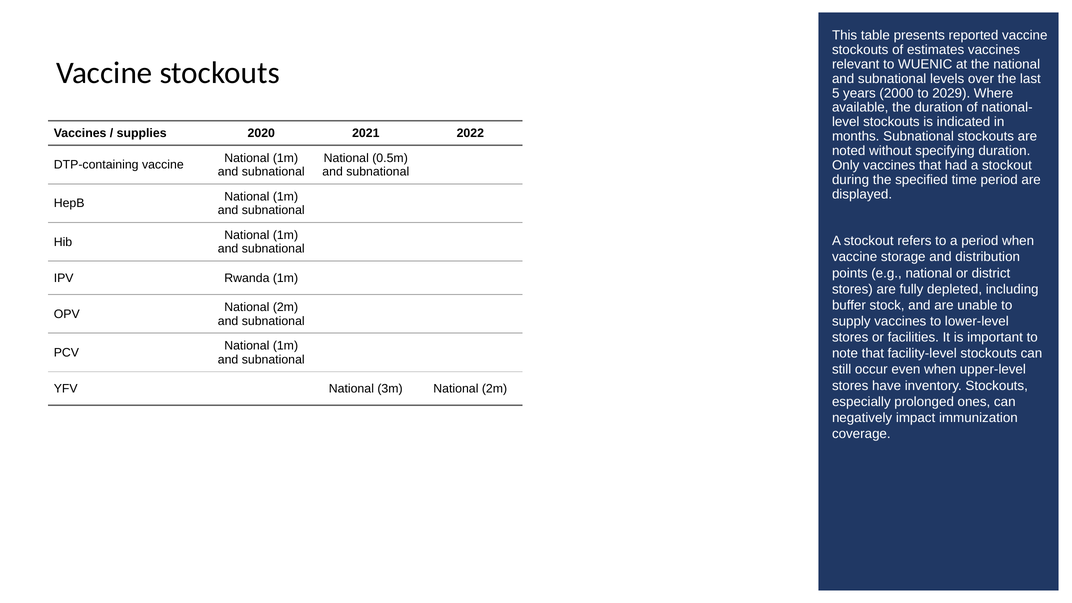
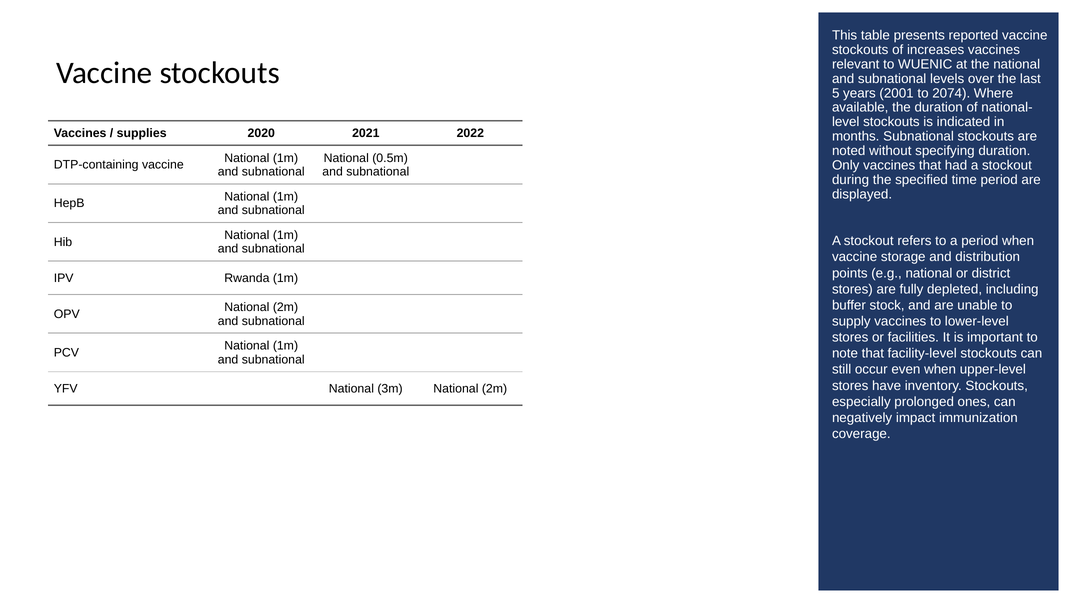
estimates: estimates -> increases
2000: 2000 -> 2001
2029: 2029 -> 2074
